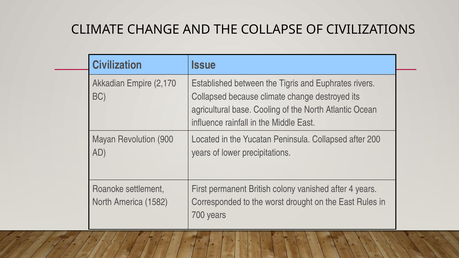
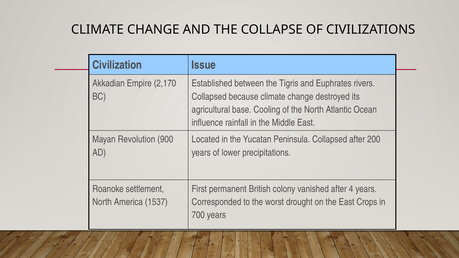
1582: 1582 -> 1537
Rules: Rules -> Crops
